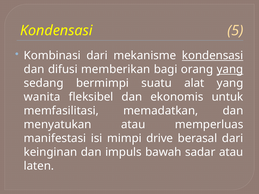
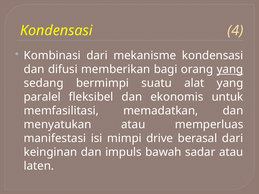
5: 5 -> 4
kondensasi at (213, 56) underline: present -> none
wanita: wanita -> paralel
